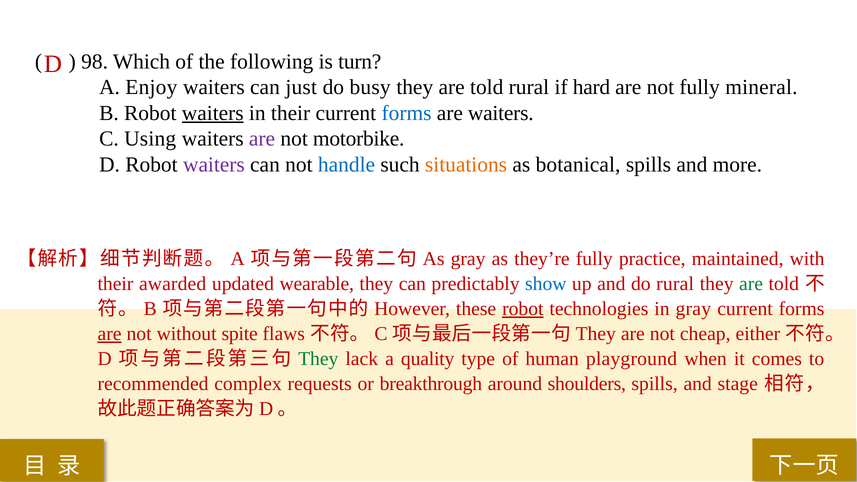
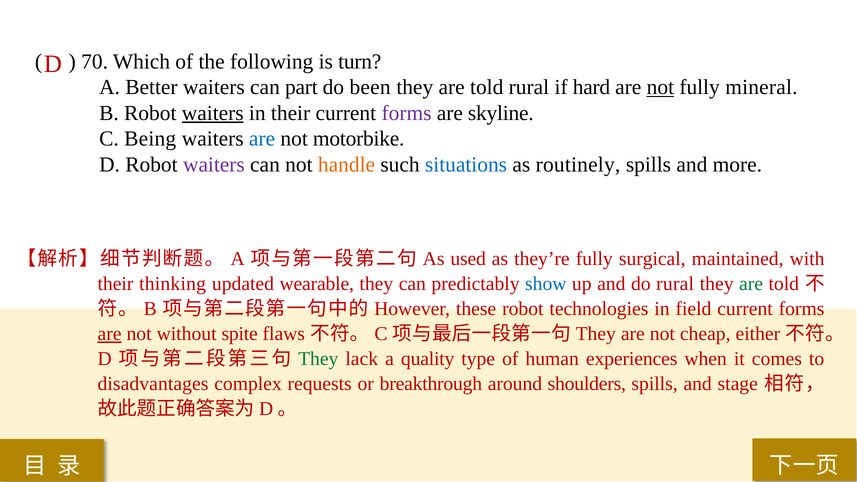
98: 98 -> 70
Enjoy: Enjoy -> Better
just: just -> part
busy: busy -> been
not at (660, 87) underline: none -> present
forms at (407, 113) colour: blue -> purple
are waiters: waiters -> skyline
Using: Using -> Being
are at (262, 139) colour: purple -> blue
handle colour: blue -> orange
situations colour: orange -> blue
botanical: botanical -> routinely
As gray: gray -> used
practice: practice -> surgical
awarded: awarded -> thinking
robot at (523, 309) underline: present -> none
in gray: gray -> field
playground: playground -> experiences
recommended: recommended -> disadvantages
